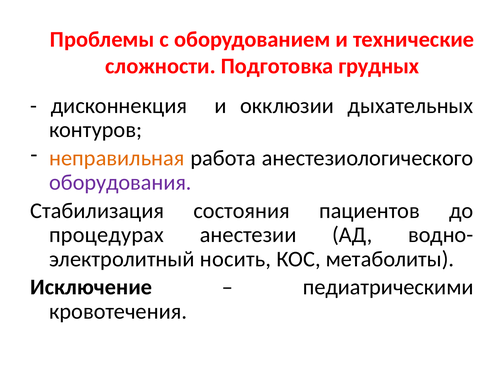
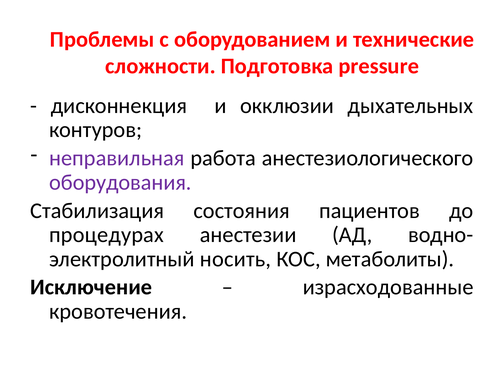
грудных: грудных -> pressure
неправильная colour: orange -> purple
педиатрическими: педиатрическими -> израсходованные
